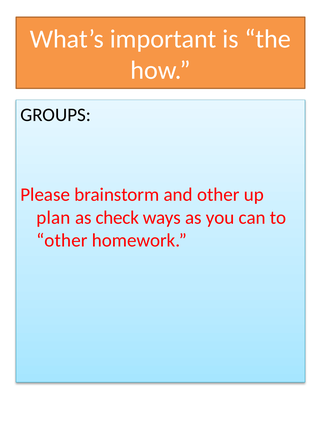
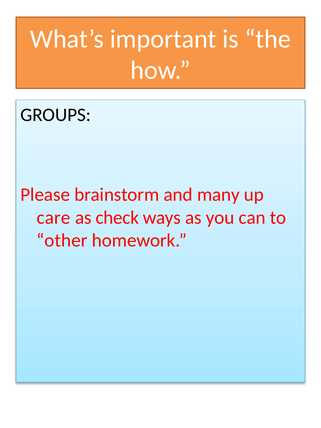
and other: other -> many
plan: plan -> care
